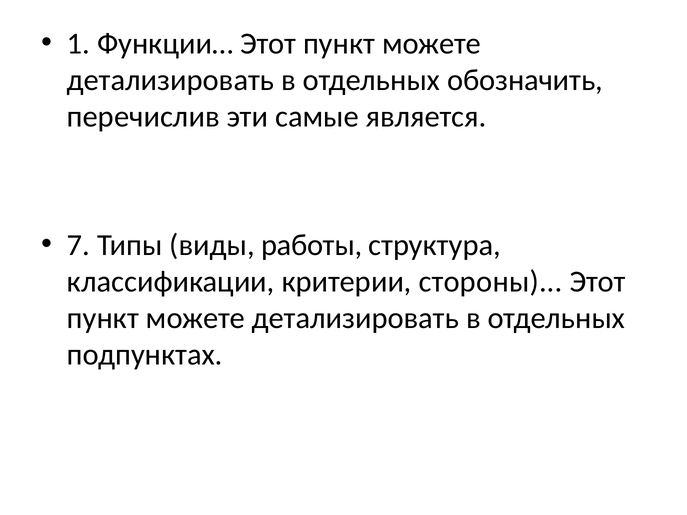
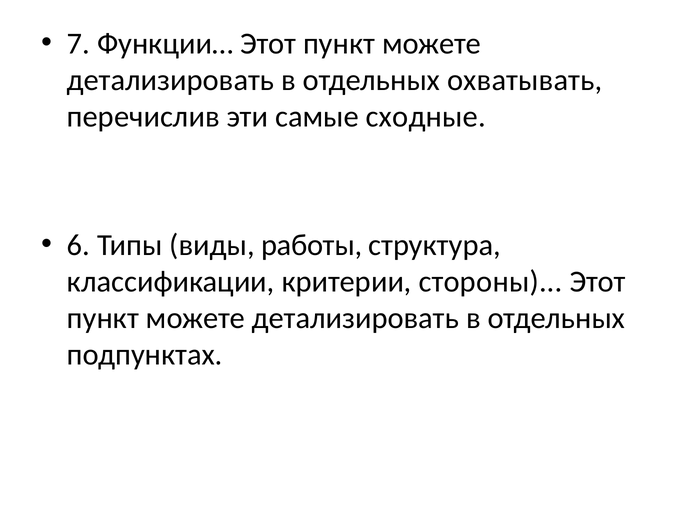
1: 1 -> 7
обозначить: обозначить -> охватывать
является: является -> сходные
7: 7 -> 6
